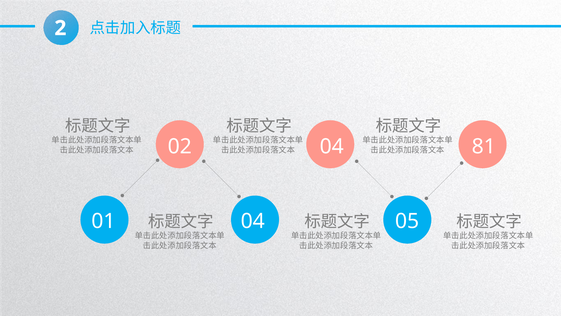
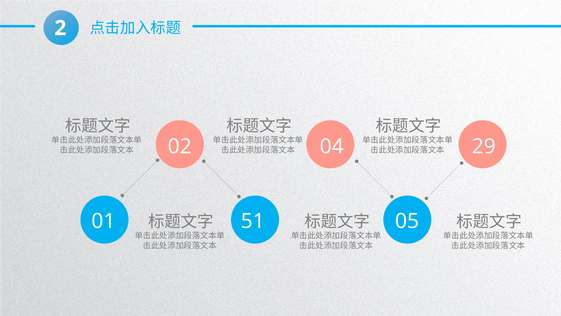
81: 81 -> 29
01 04: 04 -> 51
